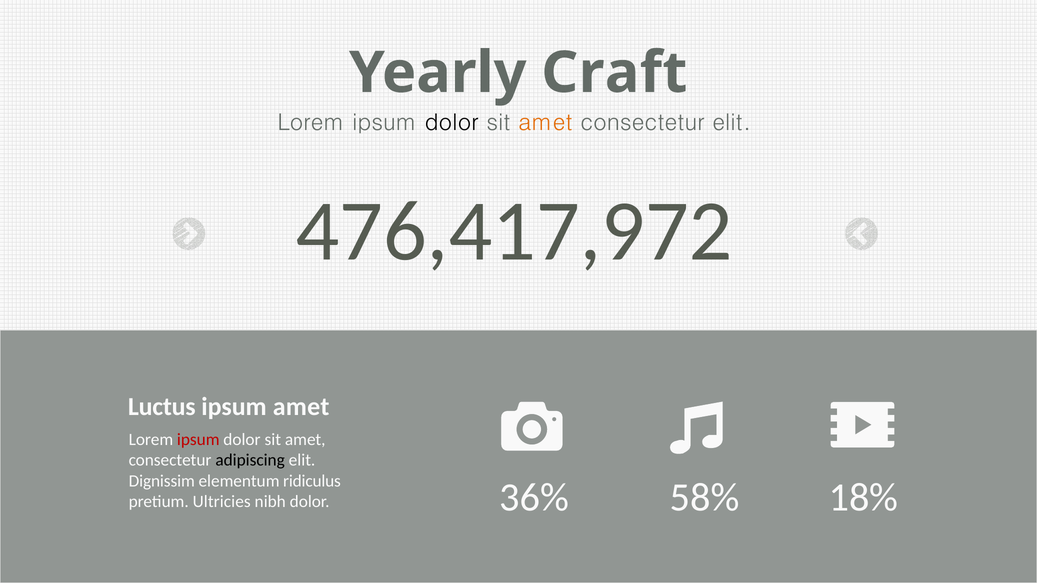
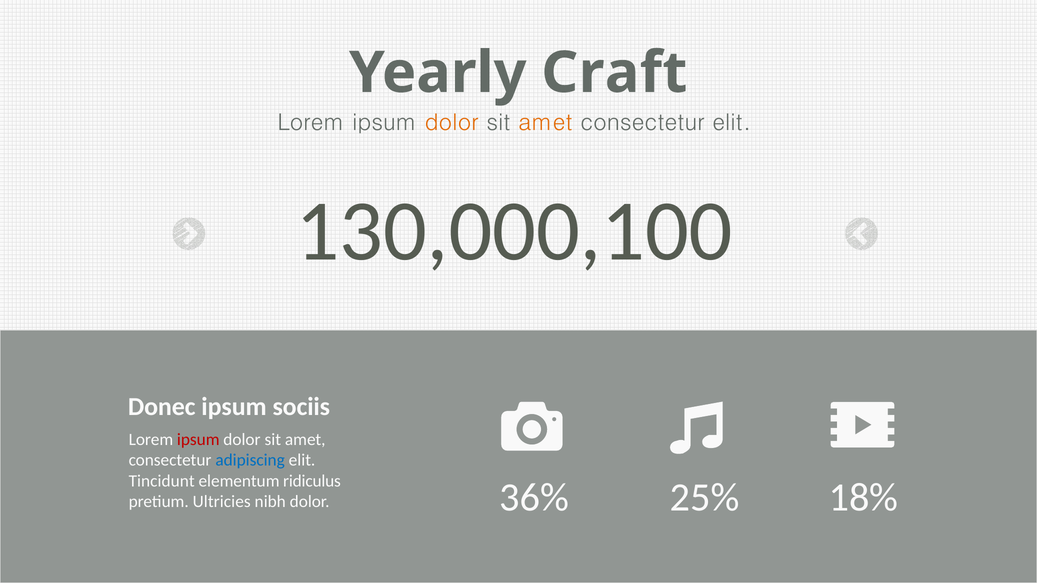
dolor at (452, 123) colour: black -> orange
476,417,972: 476,417,972 -> 130,000,100
Luctus: Luctus -> Donec
ipsum amet: amet -> sociis
adipiscing colour: black -> blue
Dignissim: Dignissim -> Tincidunt
58%: 58% -> 25%
